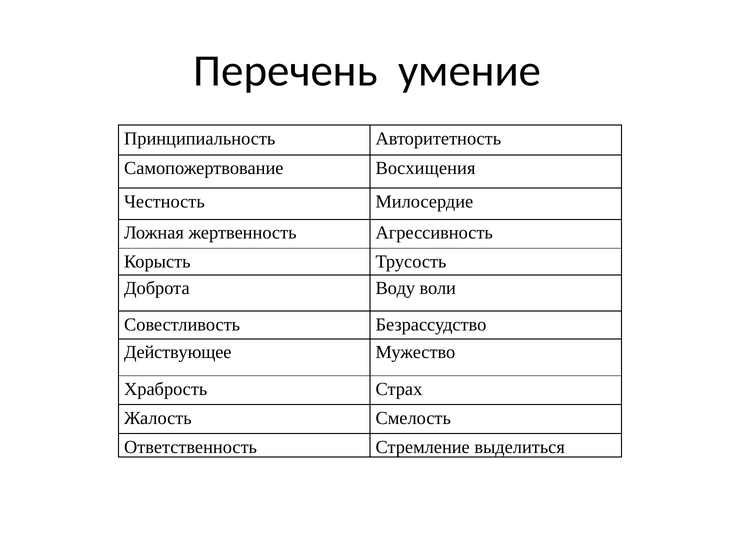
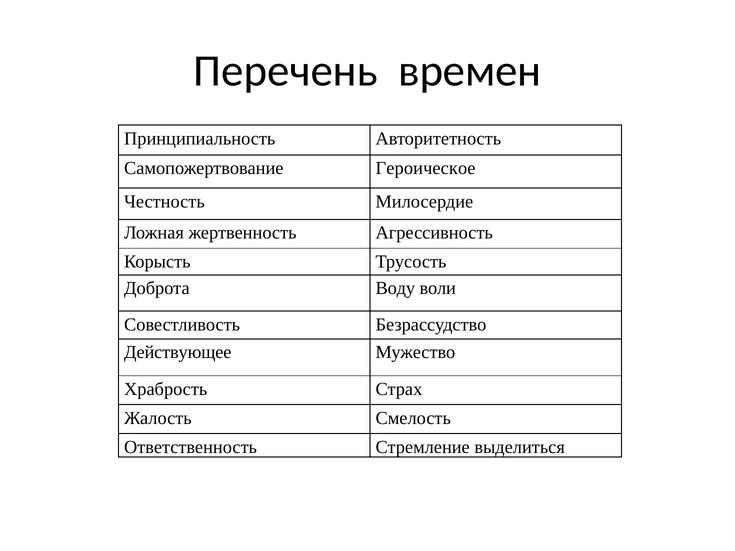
умение: умение -> времен
Восхищения: Восхищения -> Героическое
